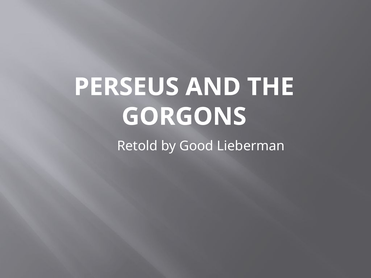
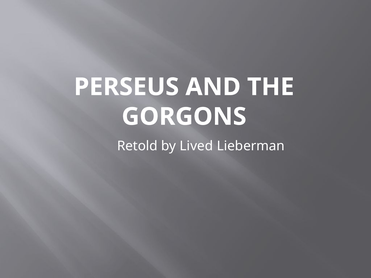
Good: Good -> Lived
